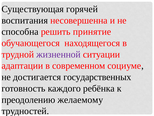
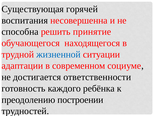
жизненной colour: purple -> blue
государственных: государственных -> ответственности
желаемому: желаемому -> построении
